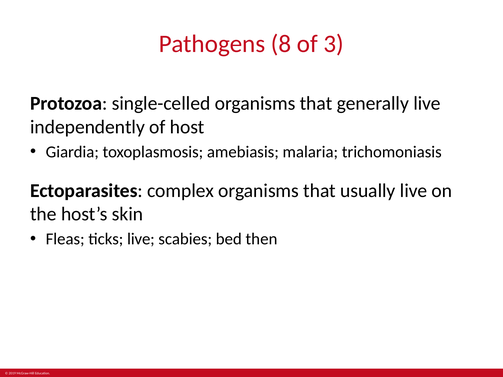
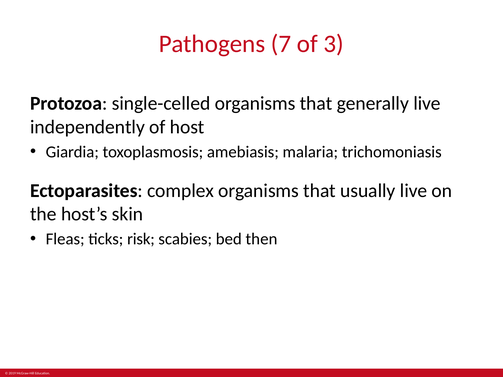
8: 8 -> 7
ticks live: live -> risk
